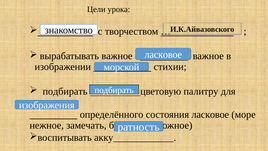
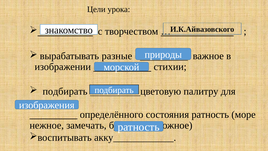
ласковое at (163, 55): ласковое -> природы
вырабатывать важное: важное -> разные
состояния ласковое: ласковое -> ратность
